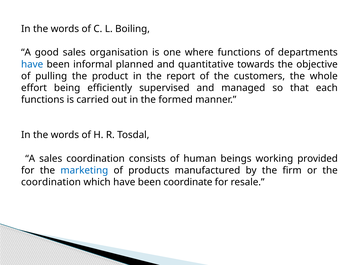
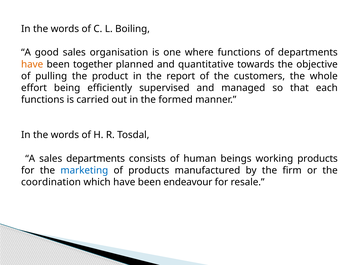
have at (32, 64) colour: blue -> orange
informal: informal -> together
sales coordination: coordination -> departments
working provided: provided -> products
coordinate: coordinate -> endeavour
